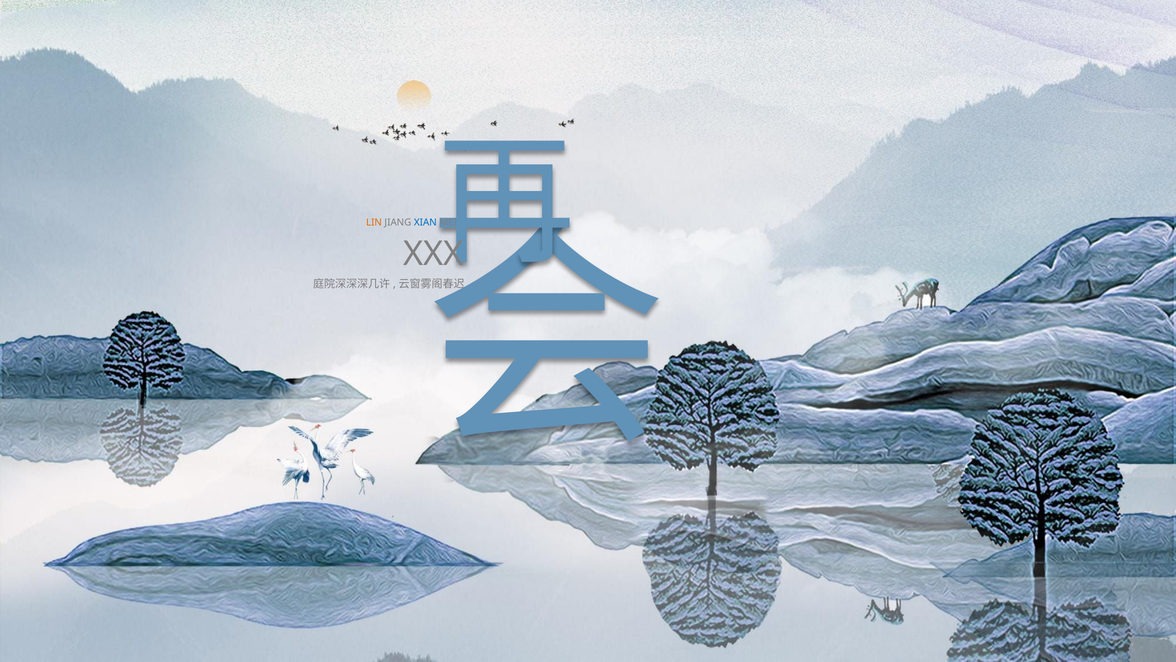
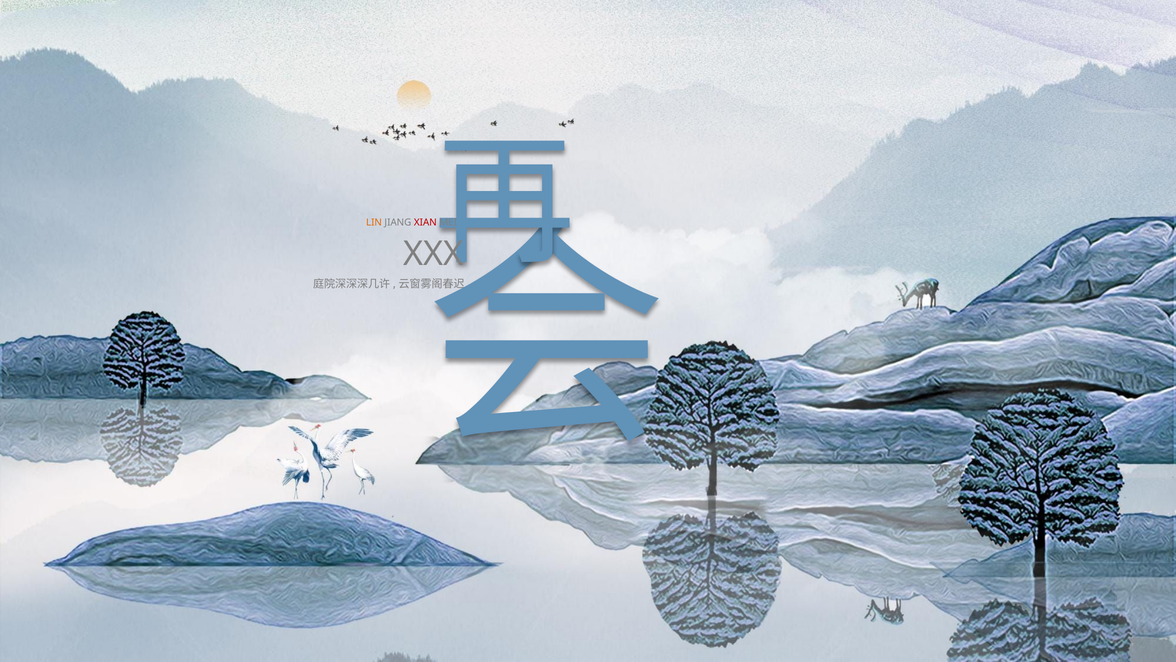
XIAN colour: blue -> red
